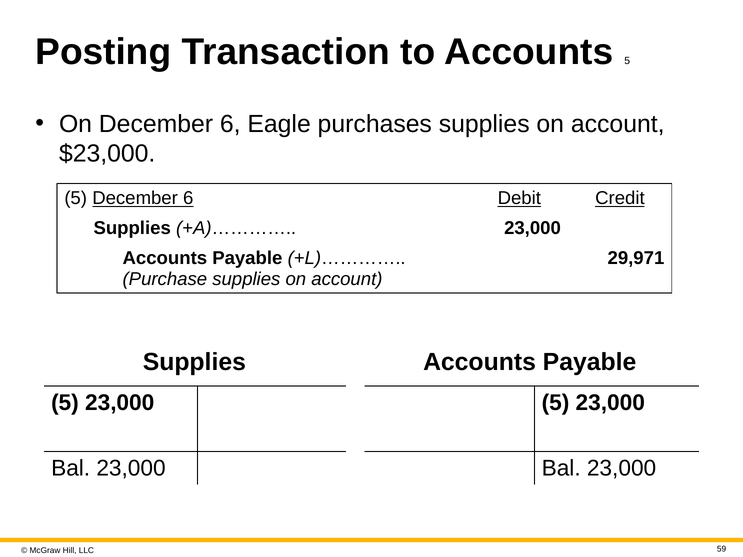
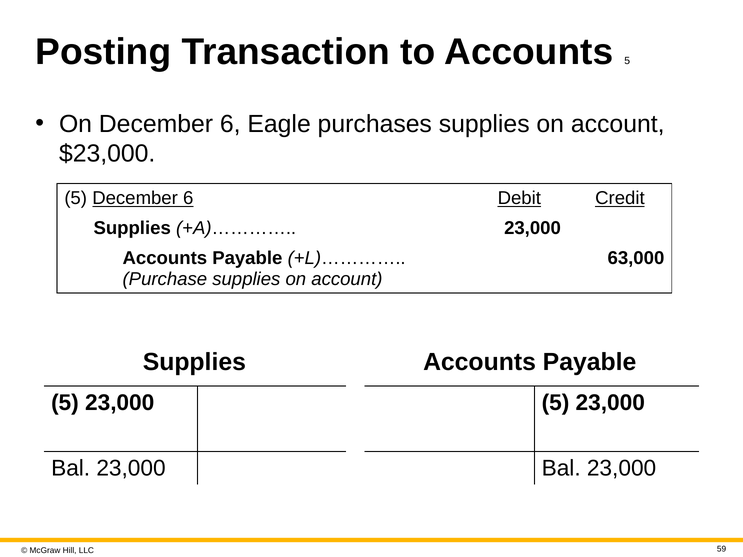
29,971: 29,971 -> 63,000
